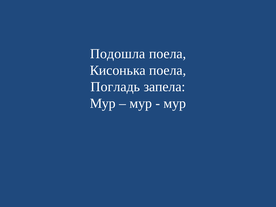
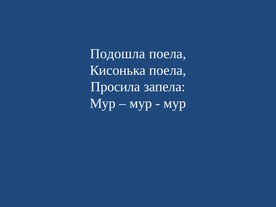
Погладь: Погладь -> Просила
